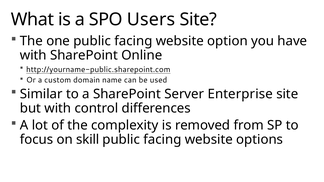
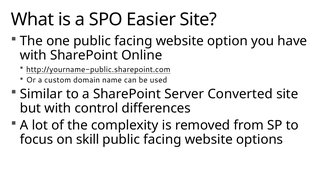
Users: Users -> Easier
Enterprise: Enterprise -> Converted
